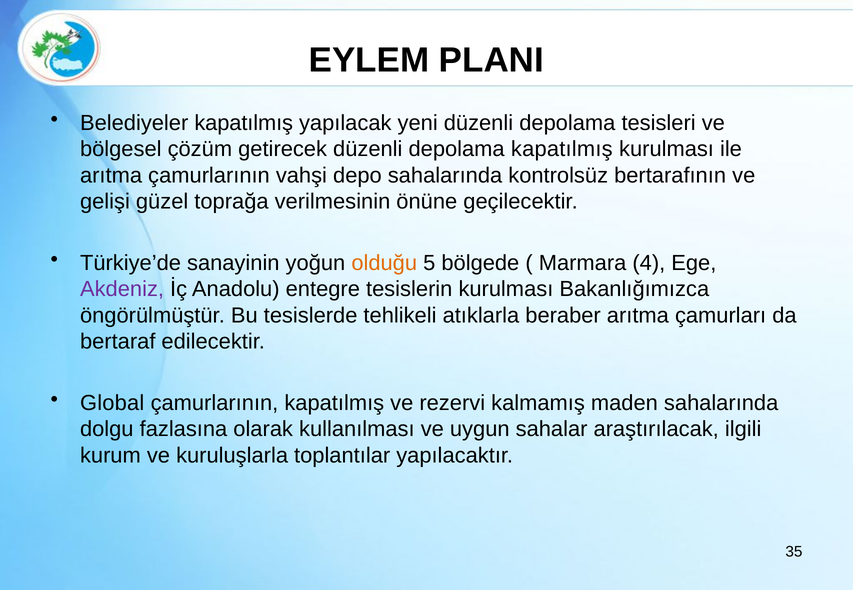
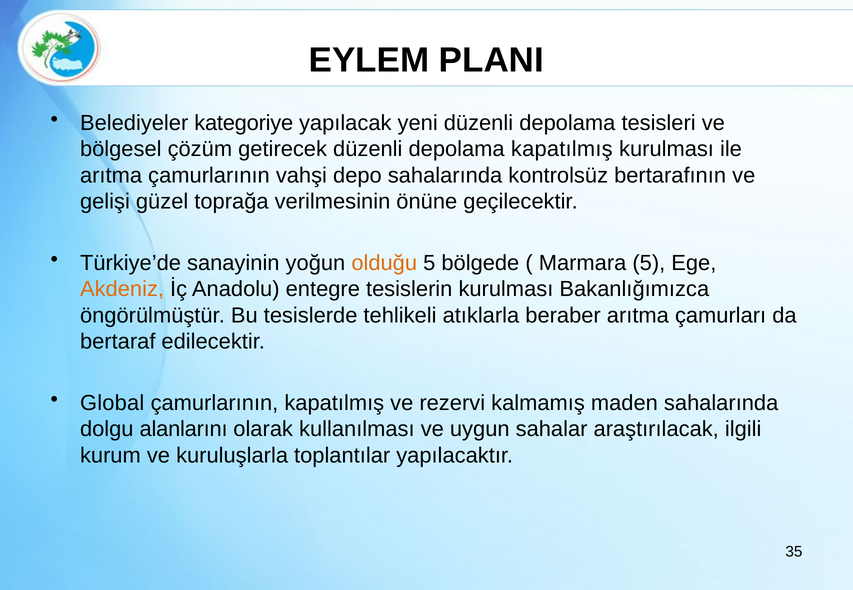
Belediyeler kapatılmış: kapatılmış -> kategoriye
Marmara 4: 4 -> 5
Akdeniz colour: purple -> orange
fazlasına: fazlasına -> alanlarını
